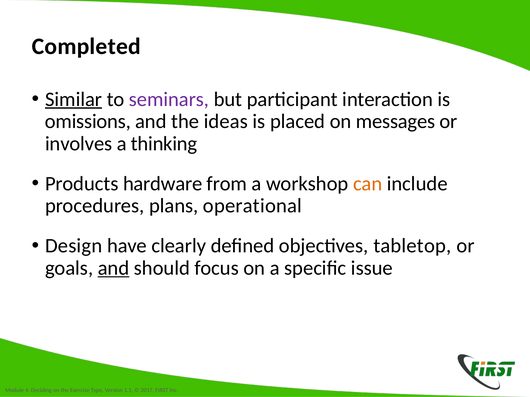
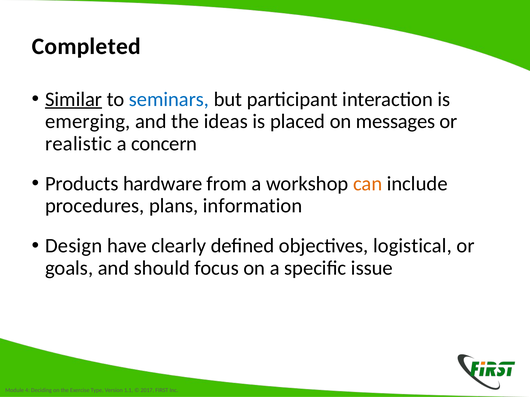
seminars colour: purple -> blue
omissions: omissions -> emerging
involves: involves -> realistic
thinking: thinking -> concern
operational: operational -> information
tabletop: tabletop -> logistical
and at (114, 268) underline: present -> none
